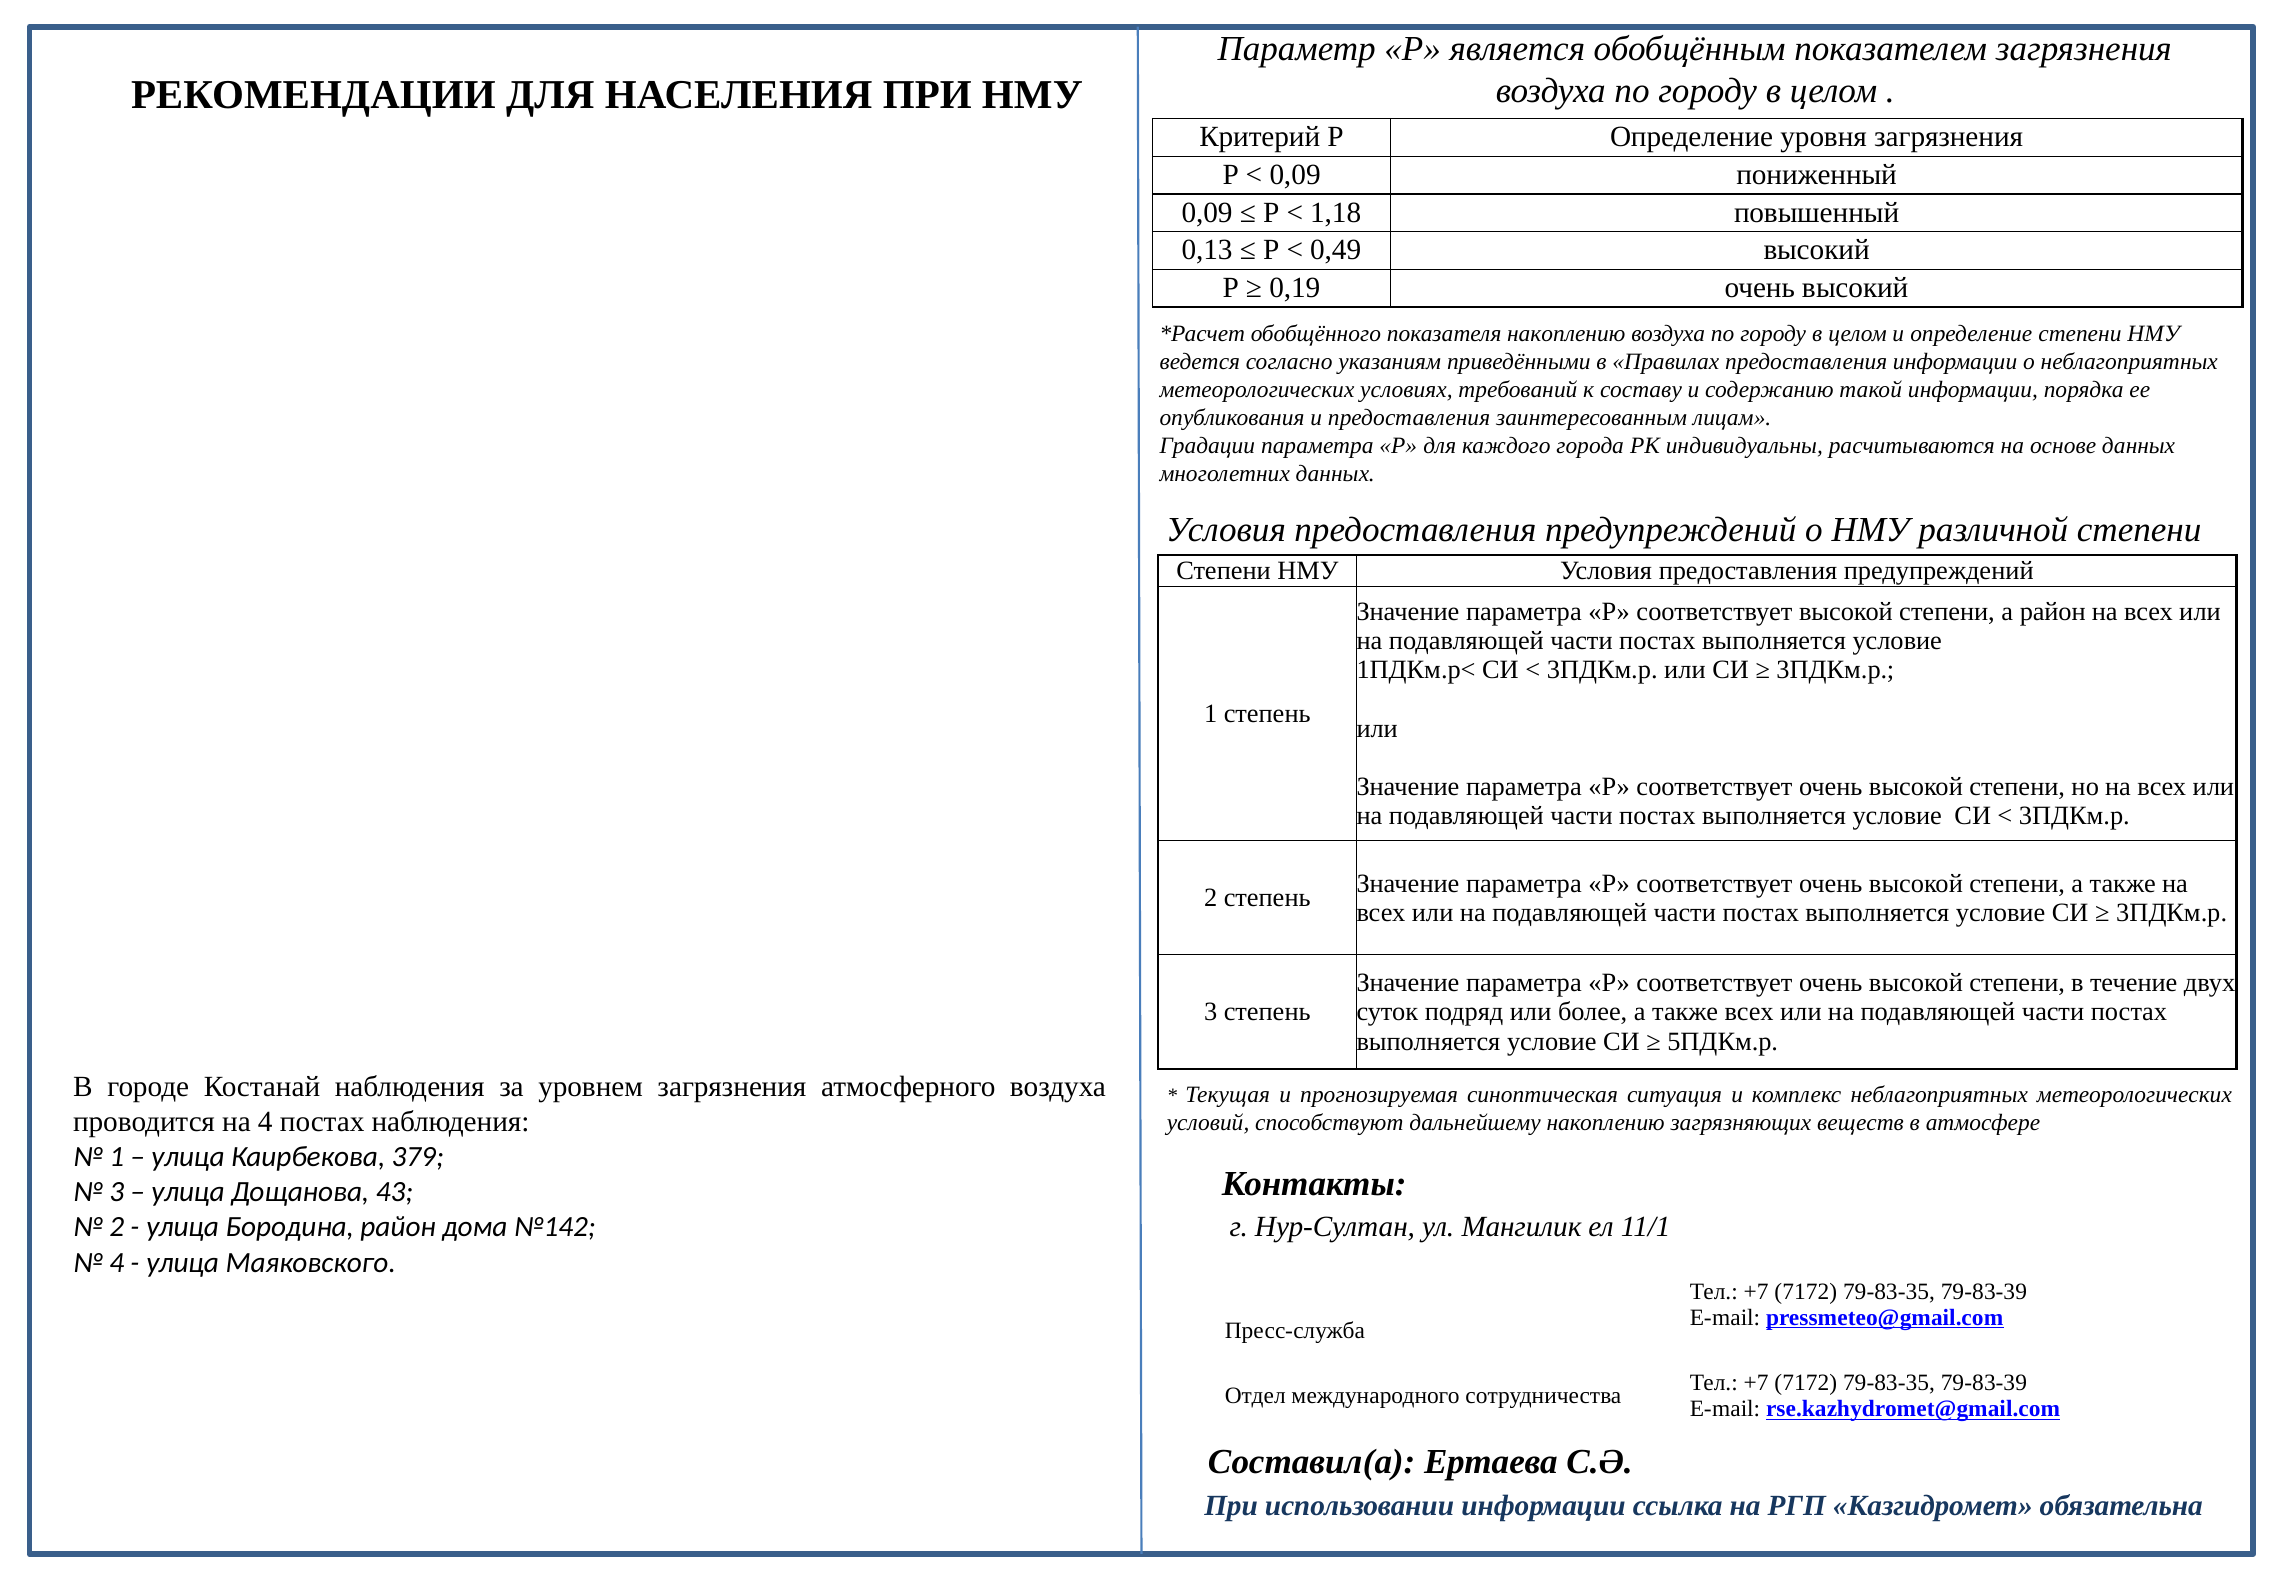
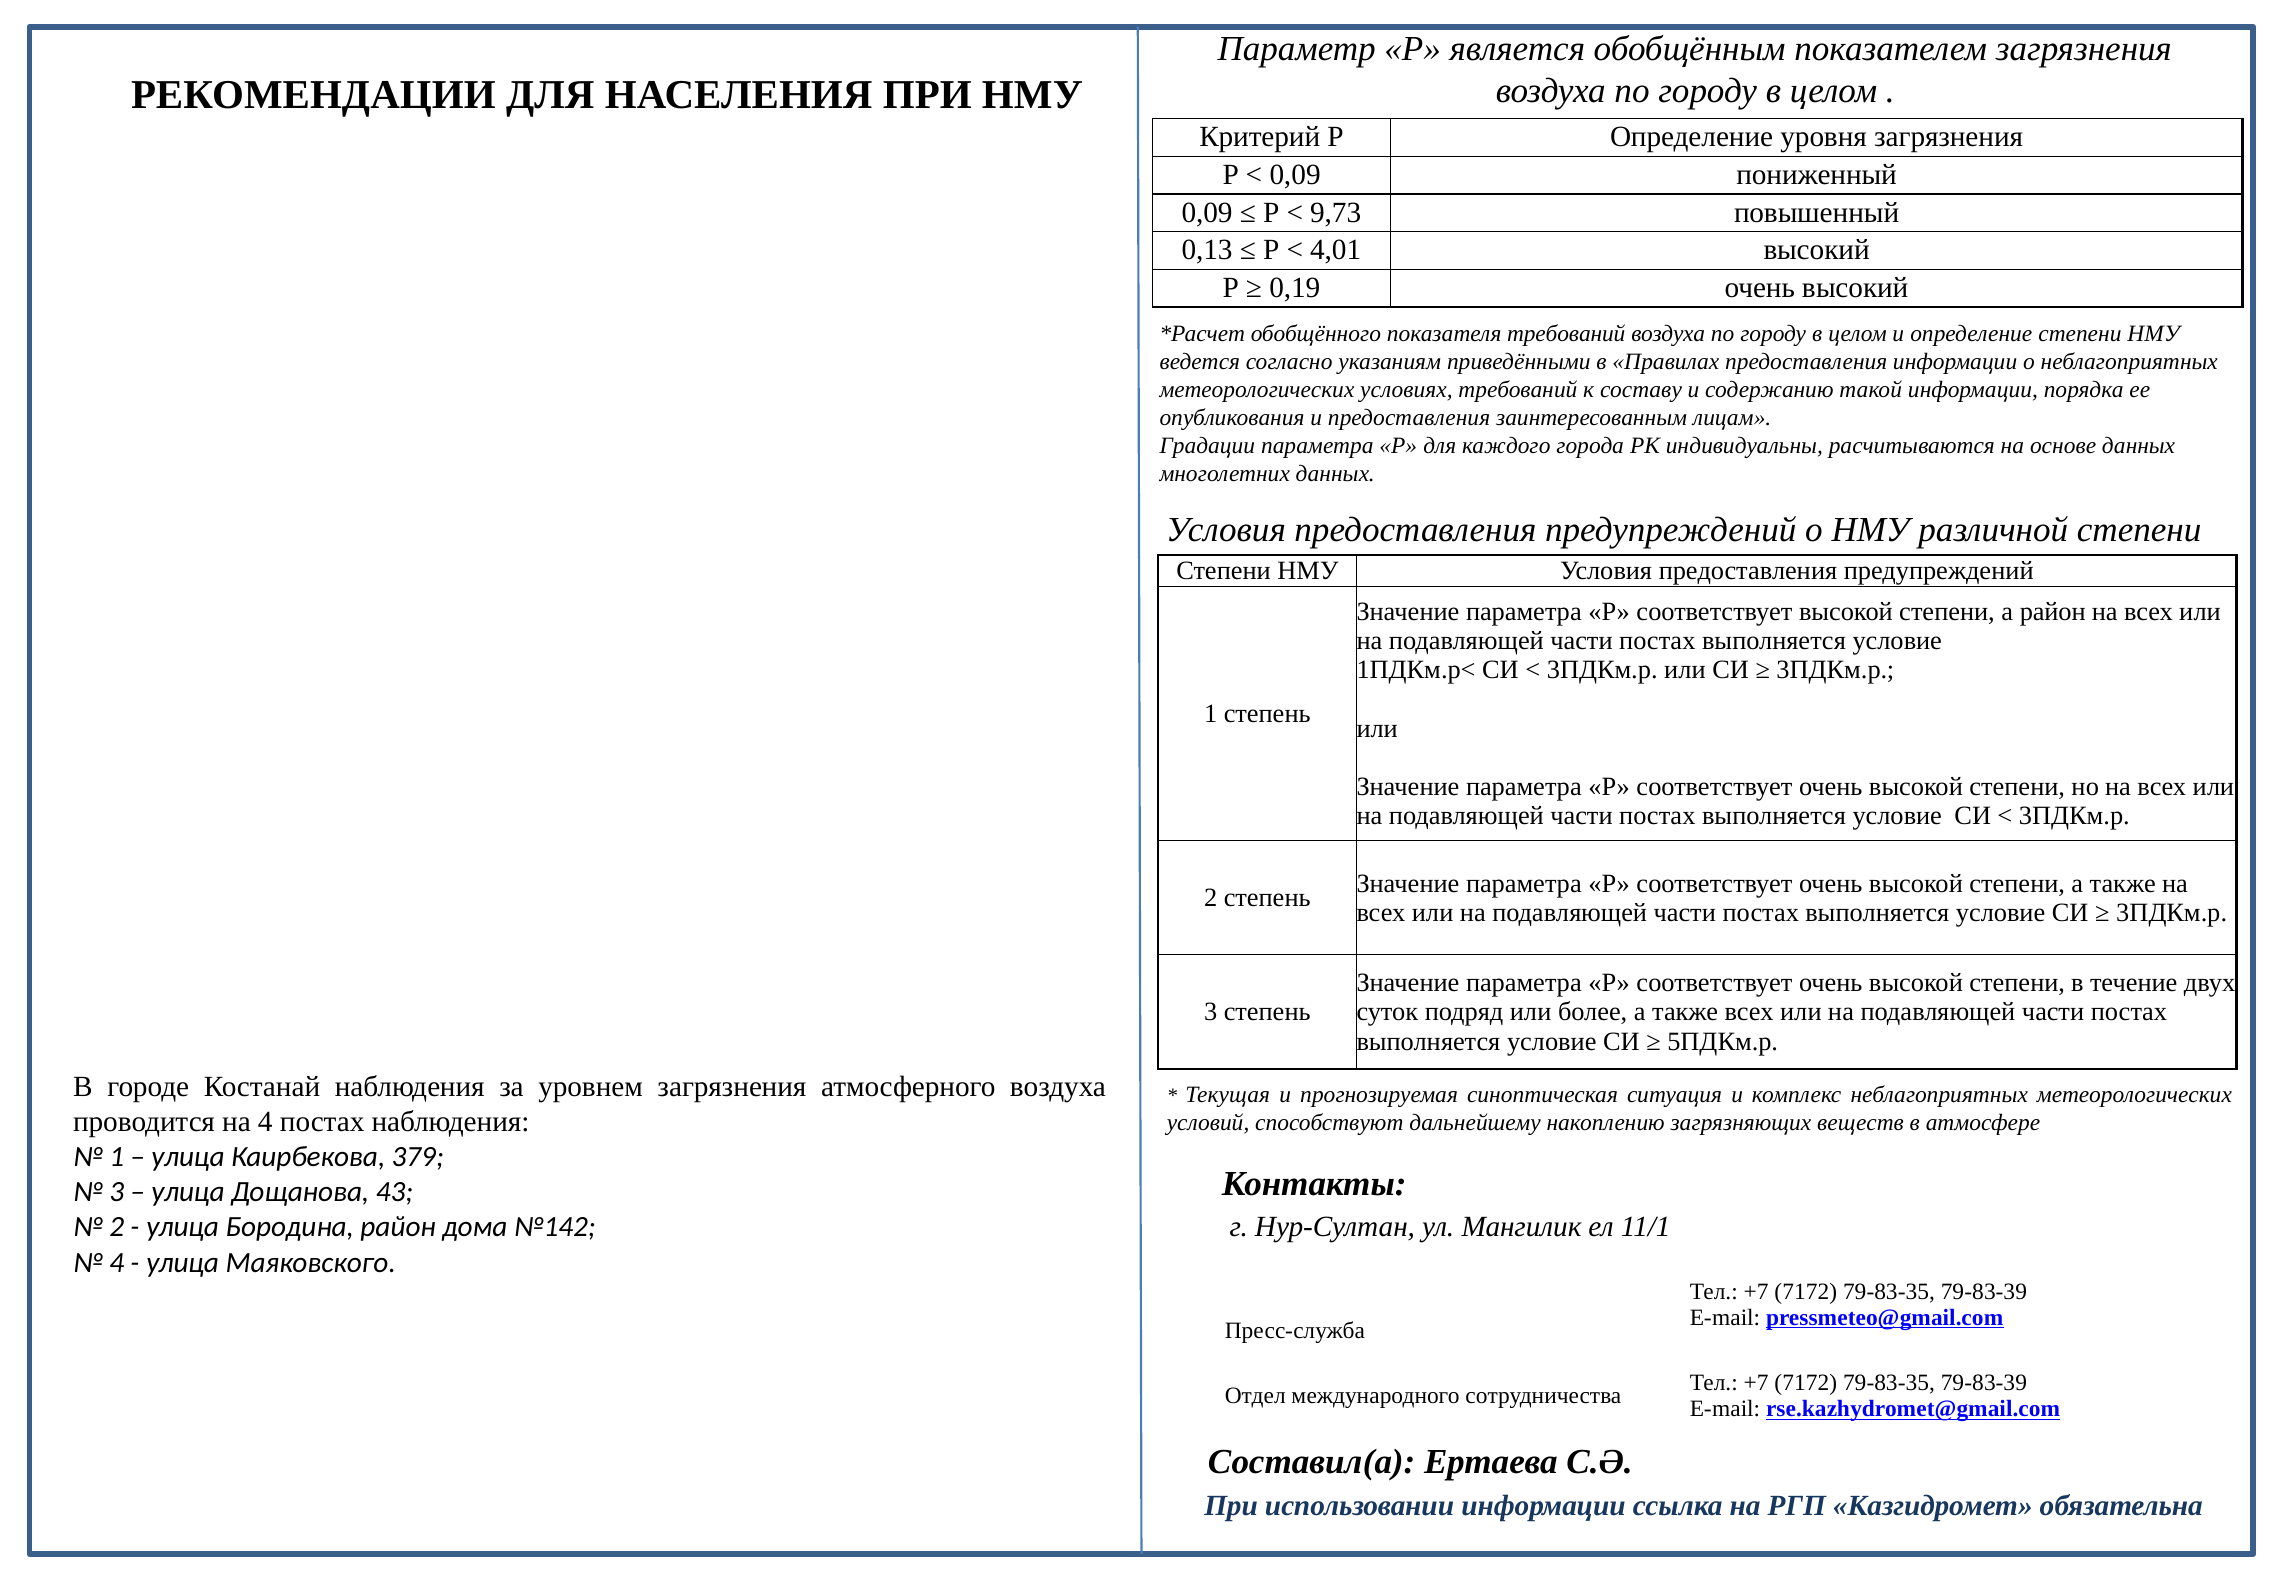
1,18: 1,18 -> 9,73
0,49: 0,49 -> 4,01
показателя накоплению: накоплению -> требований
